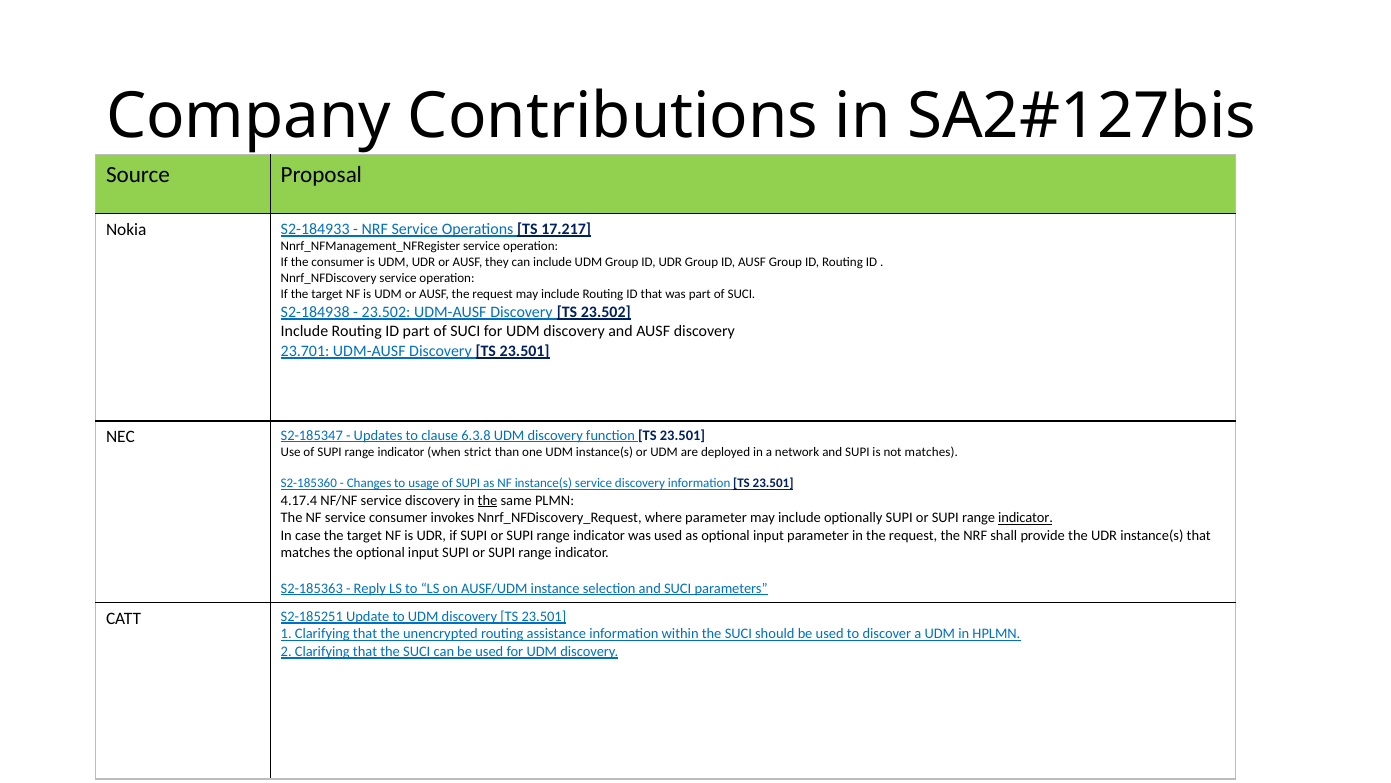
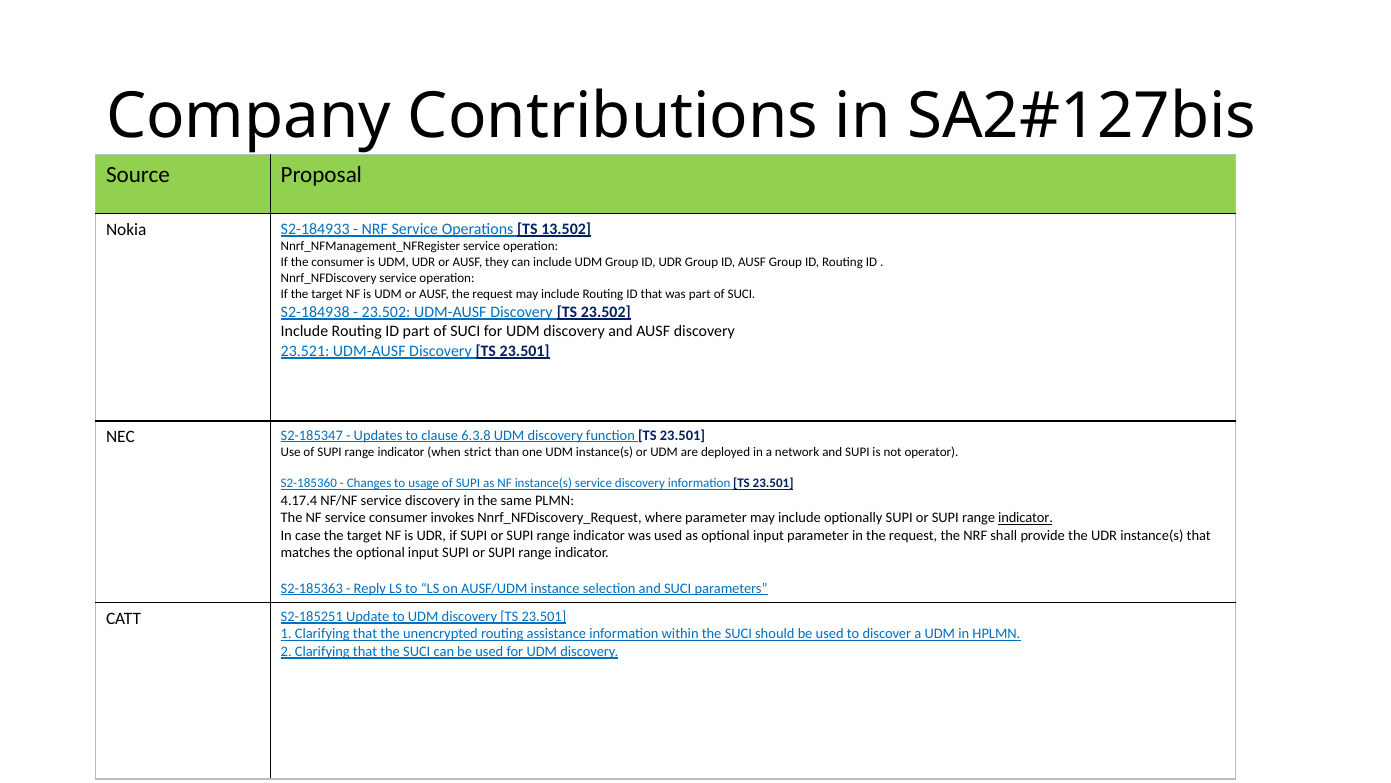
17.217: 17.217 -> 13.502
23.701: 23.701 -> 23.521
not matches: matches -> operator
the at (487, 500) underline: present -> none
